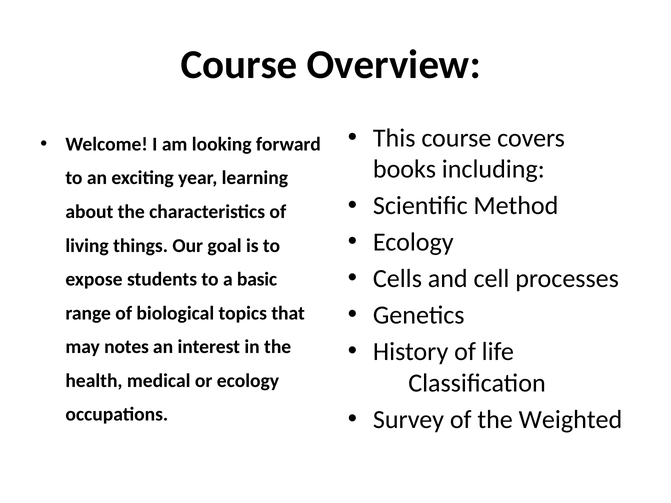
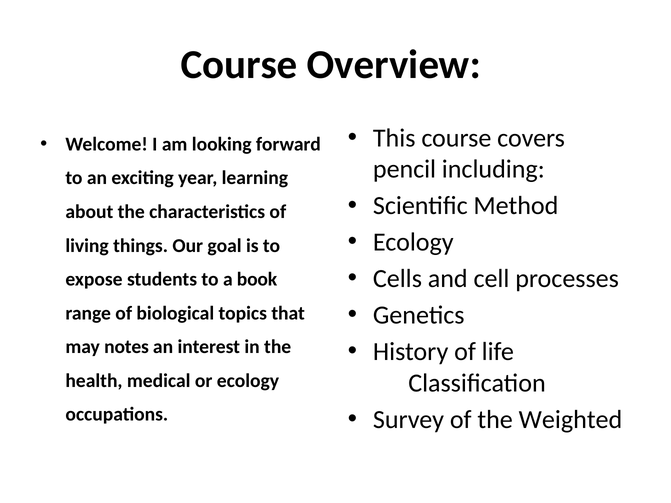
books: books -> pencil
basic: basic -> book
